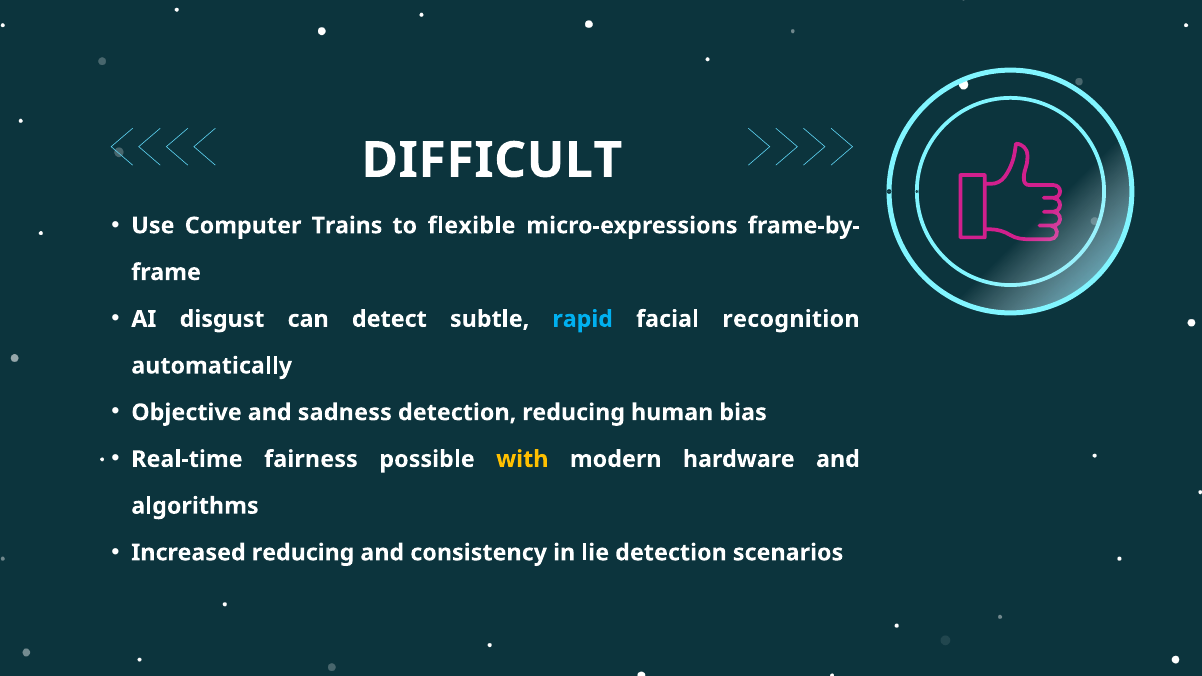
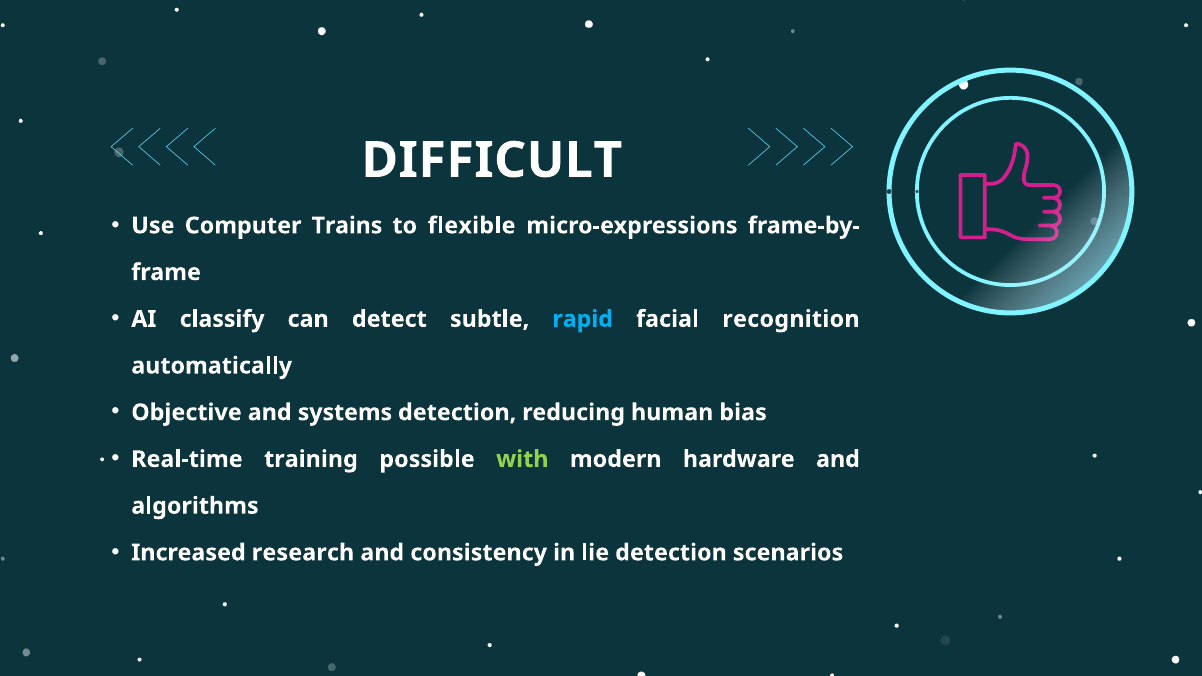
disgust: disgust -> classify
sadness: sadness -> systems
fairness: fairness -> training
with colour: yellow -> light green
Increased reducing: reducing -> research
